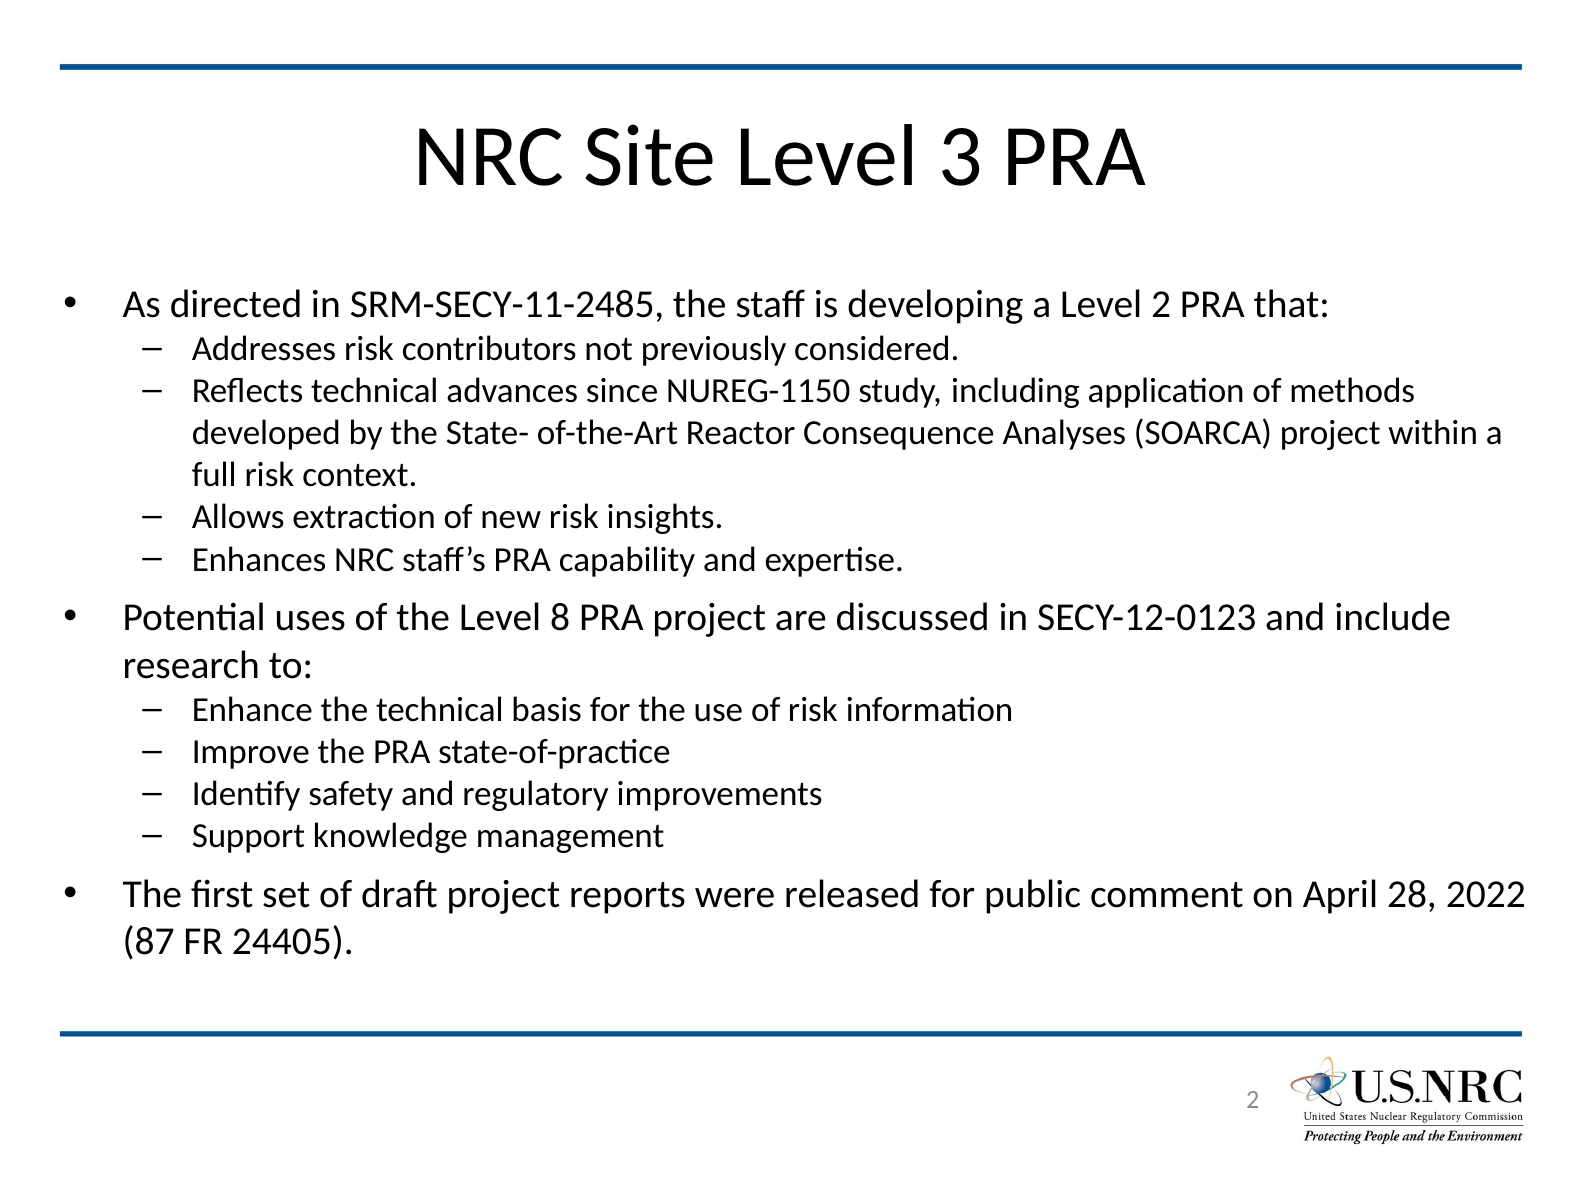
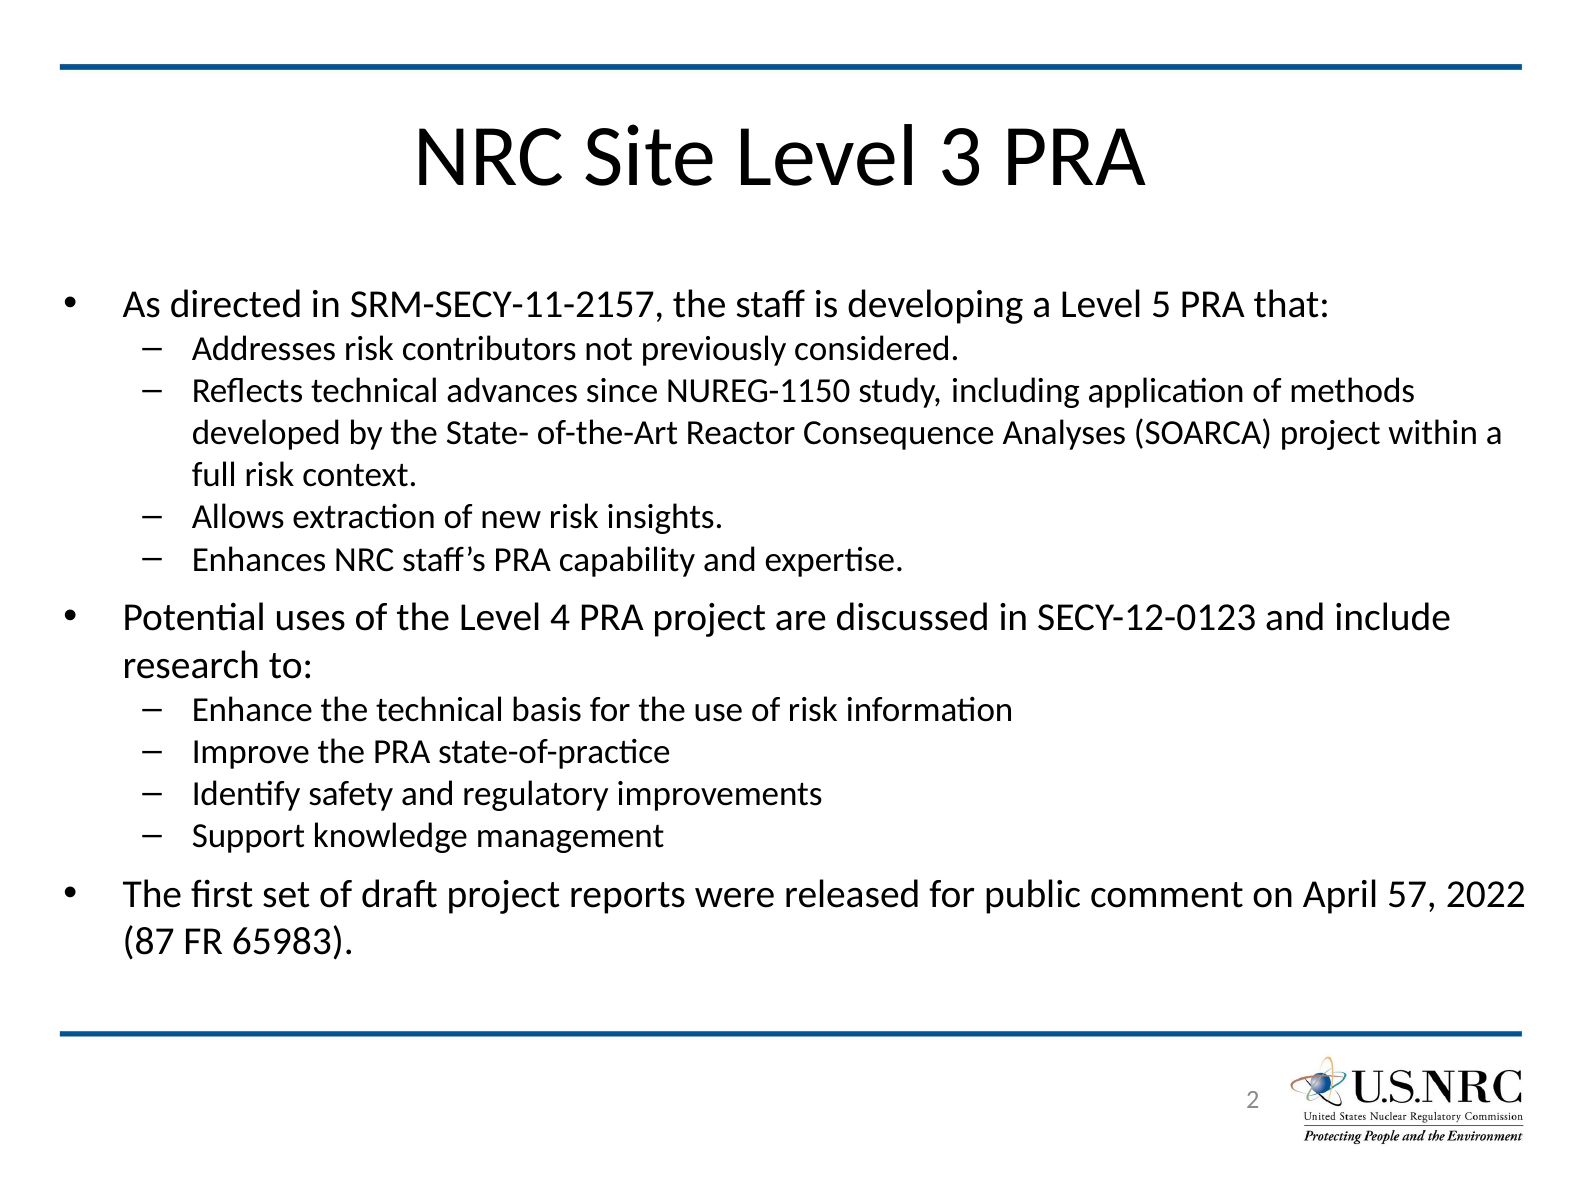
SRM-SECY-11-2485: SRM-SECY-11-2485 -> SRM-SECY-11-2157
Level 2: 2 -> 5
8: 8 -> 4
28: 28 -> 57
24405: 24405 -> 65983
